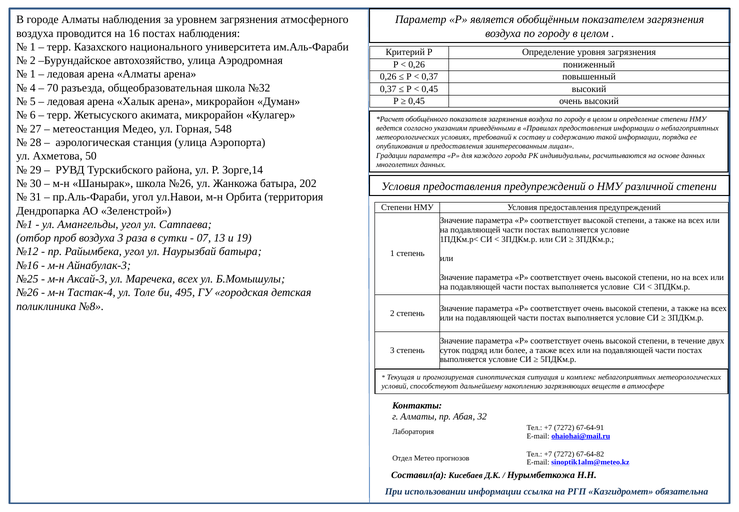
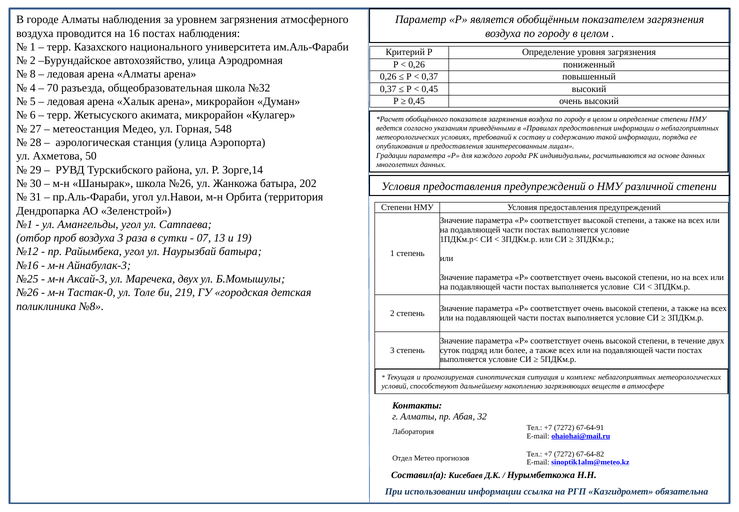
1 at (33, 74): 1 -> 8
Маречека всех: всех -> двух
Тастак-4: Тастак-4 -> Тастак-0
495: 495 -> 219
